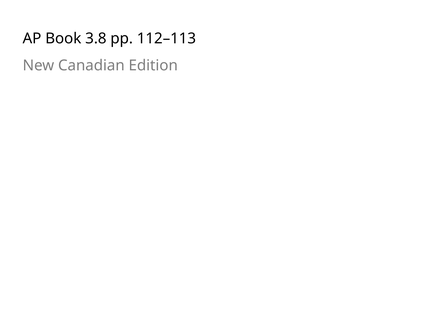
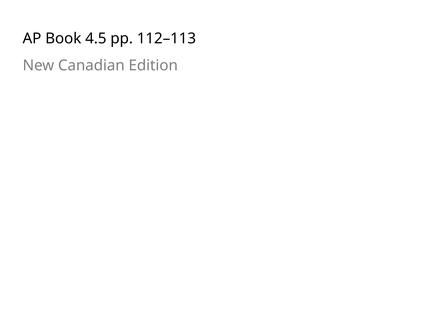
3.8: 3.8 -> 4.5
